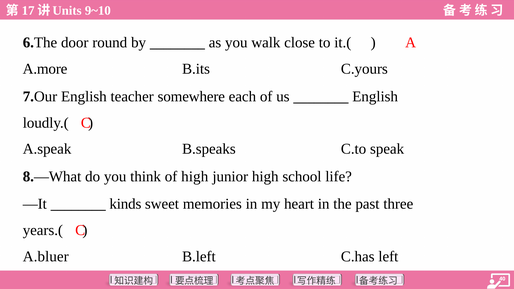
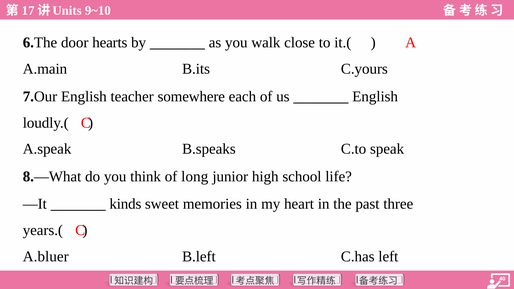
round: round -> hearts
A.more: A.more -> A.main
of high: high -> long
